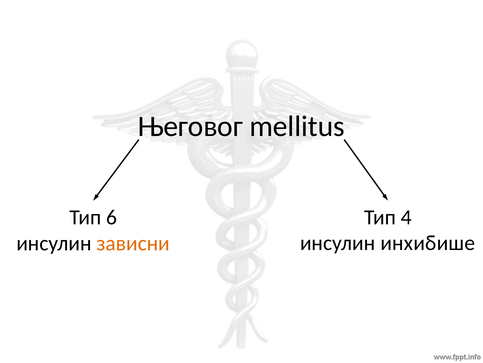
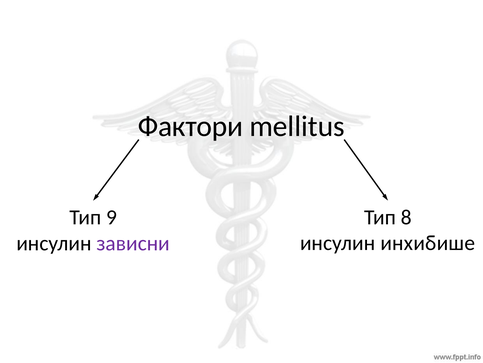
Његовог: Његовог -> Фактори
4: 4 -> 8
6: 6 -> 9
зависни colour: orange -> purple
